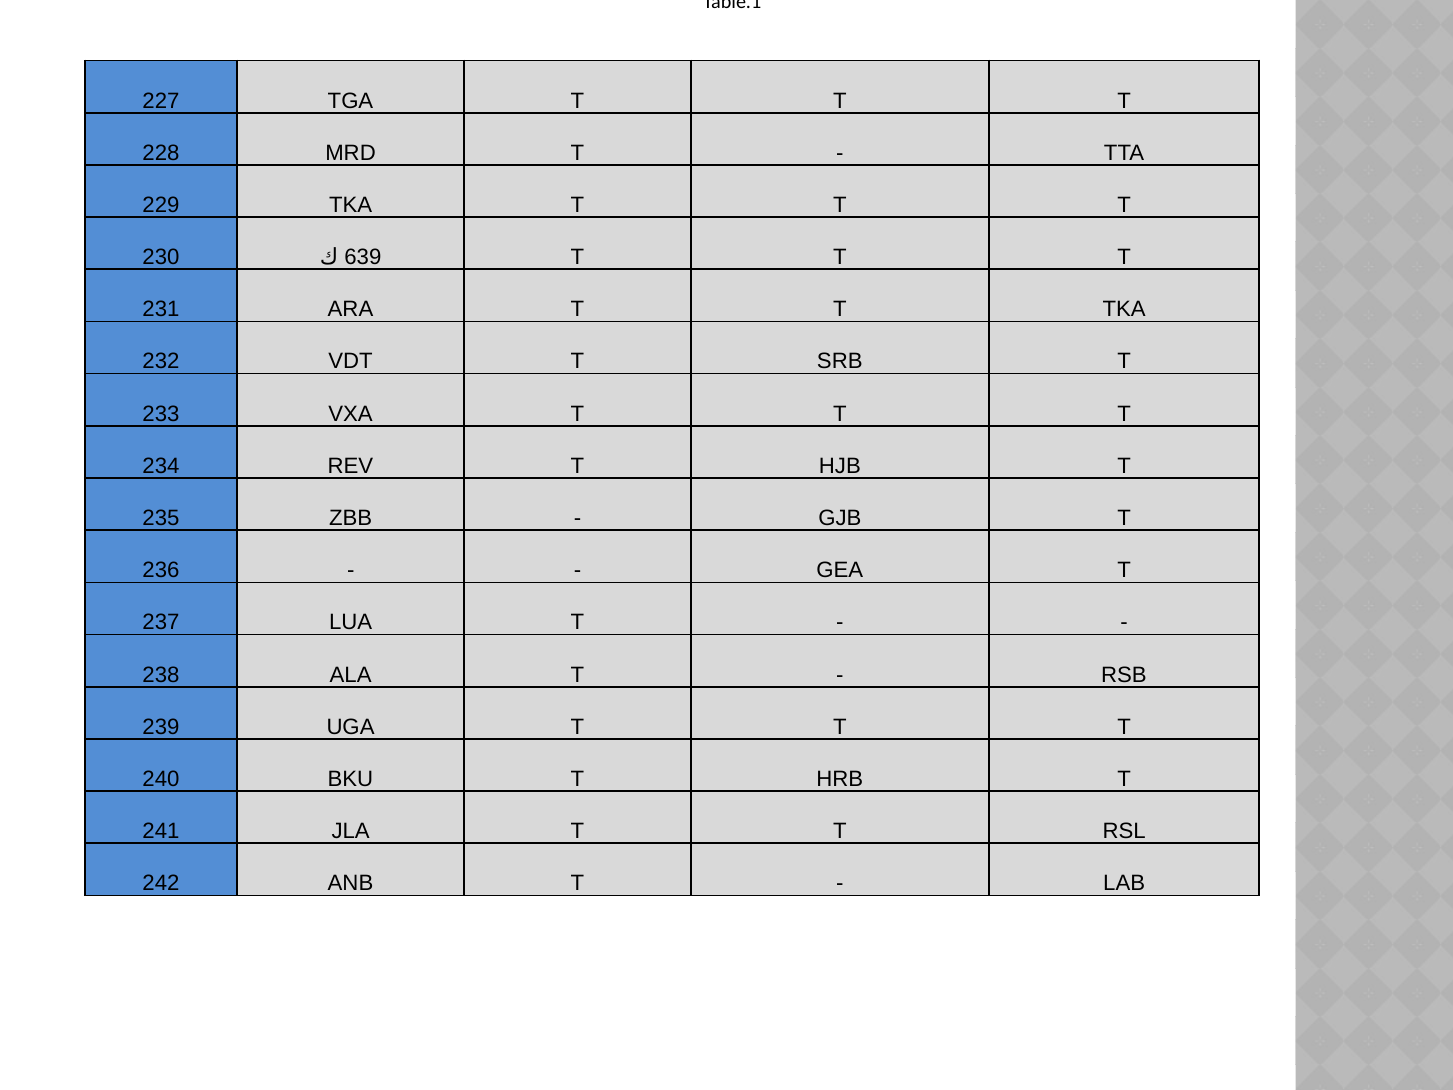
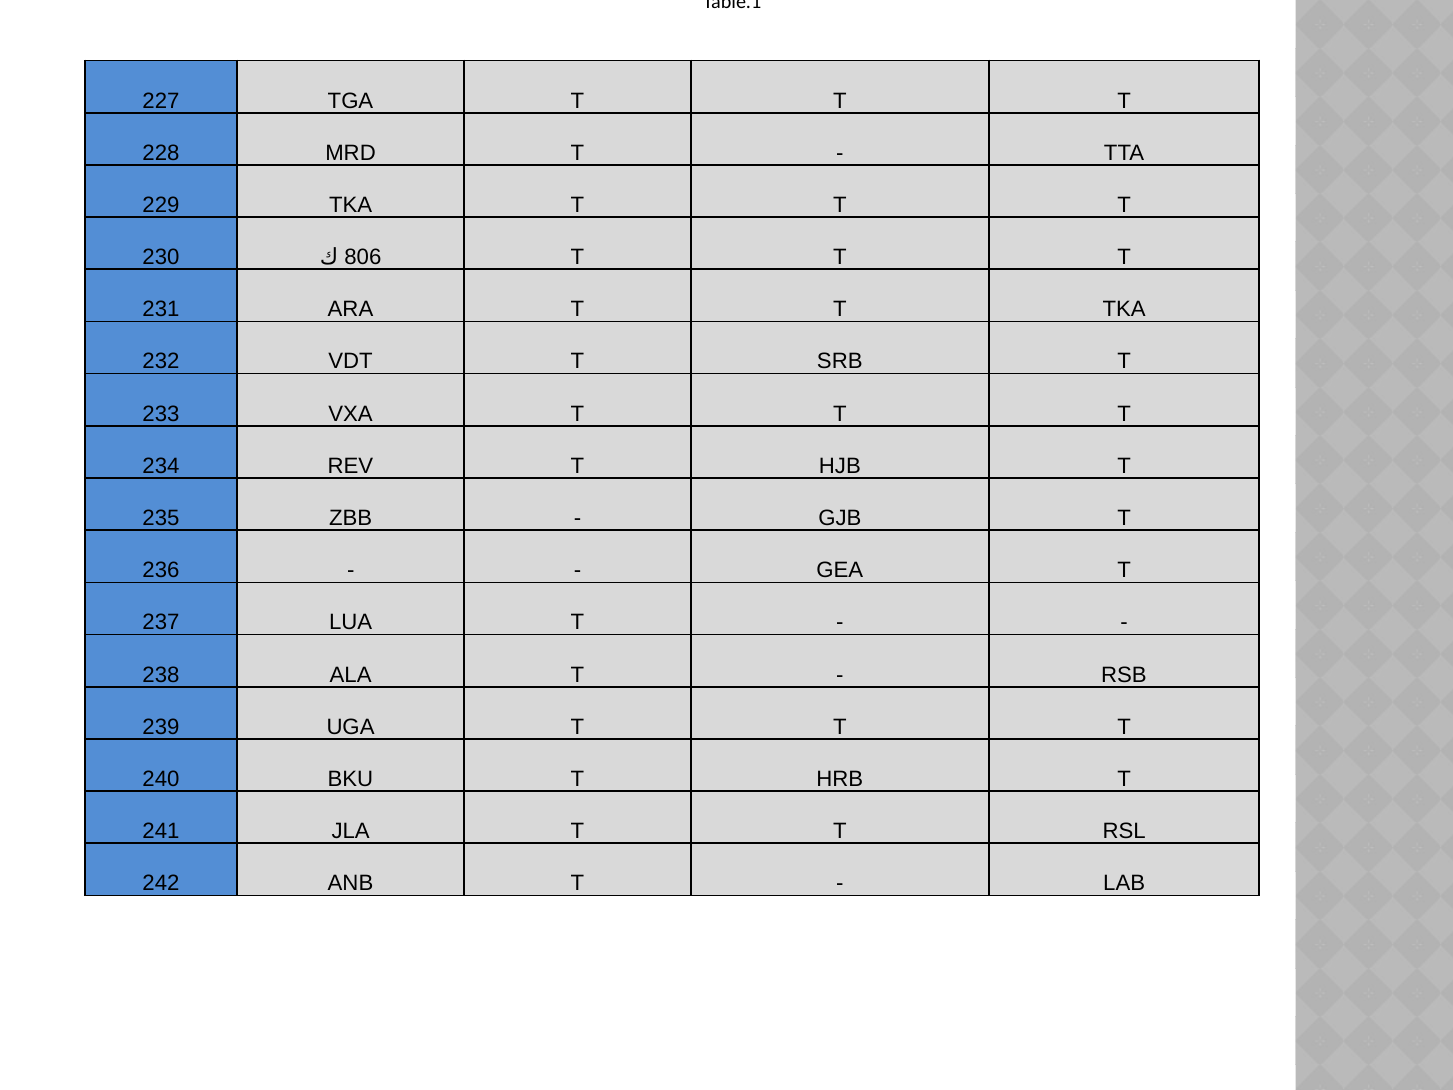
639: 639 -> 806
